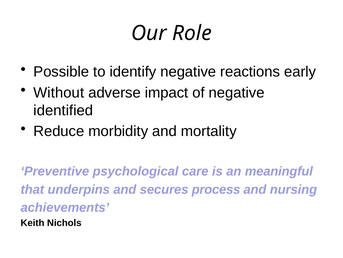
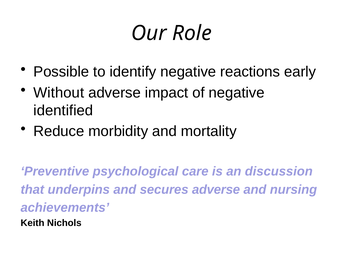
meaningful: meaningful -> discussion
secures process: process -> adverse
